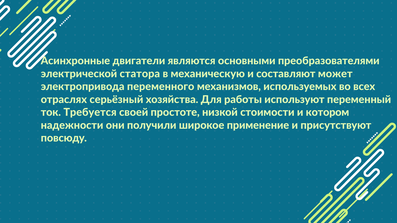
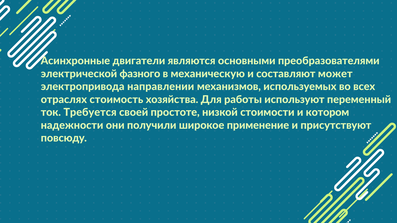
статора: статора -> фазного
переменного: переменного -> направлении
серьёзный: серьёзный -> стоимость
